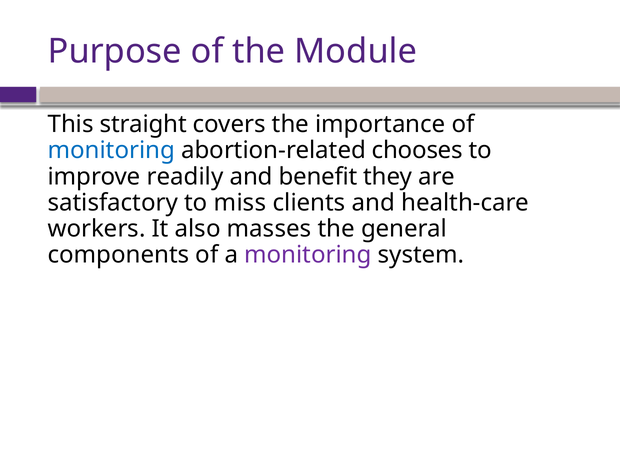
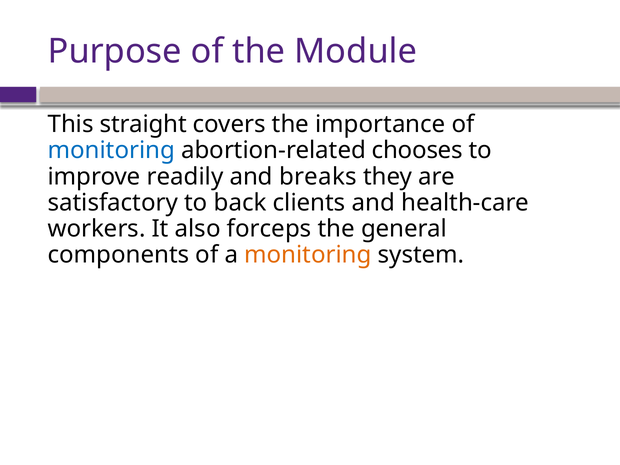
benefit: benefit -> breaks
miss: miss -> back
masses: masses -> forceps
monitoring at (308, 255) colour: purple -> orange
